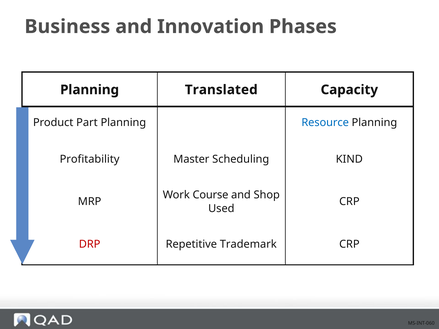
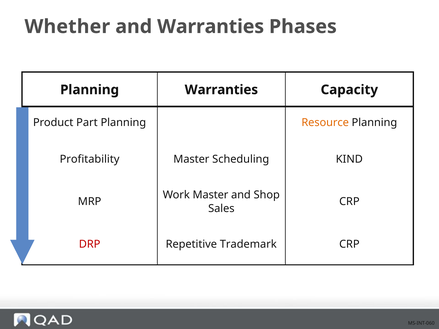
Business: Business -> Whether
and Innovation: Innovation -> Warranties
Planning Translated: Translated -> Warranties
Resource colour: blue -> orange
Work Course: Course -> Master
Used: Used -> Sales
